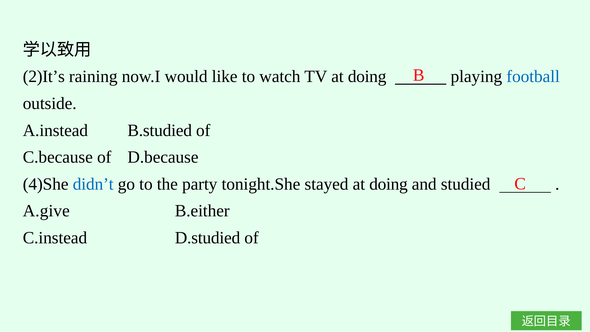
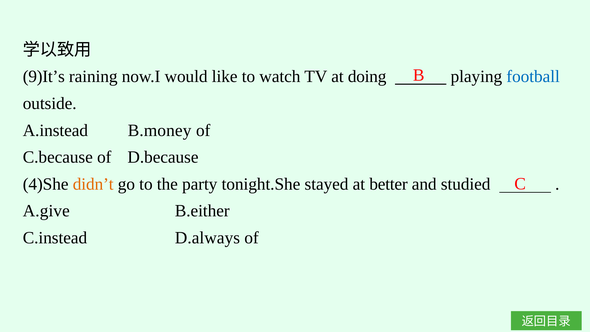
2)It’s: 2)It’s -> 9)It’s
B.studied: B.studied -> B.money
didn’t colour: blue -> orange
stayed at doing: doing -> better
D.studied: D.studied -> D.always
